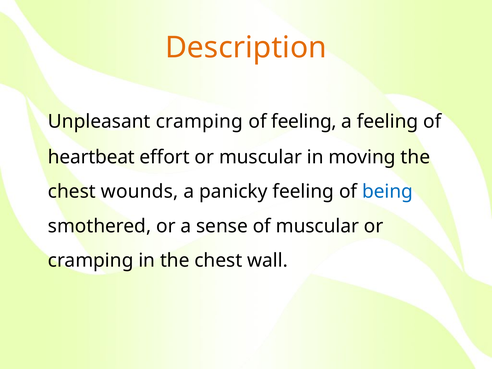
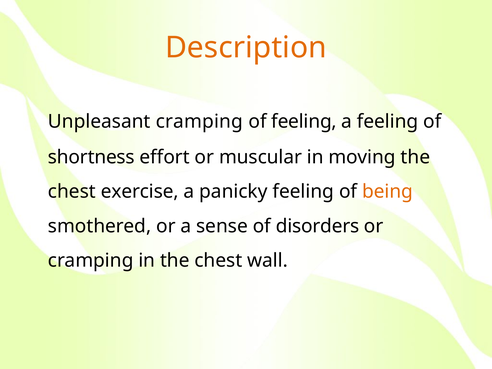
heartbeat: heartbeat -> shortness
wounds: wounds -> exercise
being colour: blue -> orange
of muscular: muscular -> disorders
